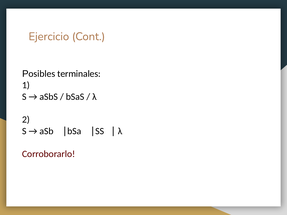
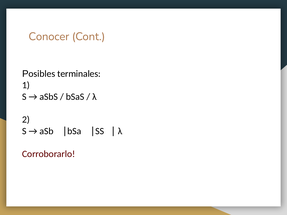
Ejercicio: Ejercicio -> Conocer
